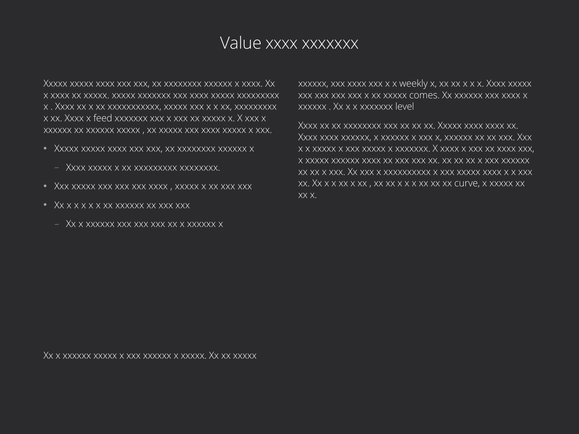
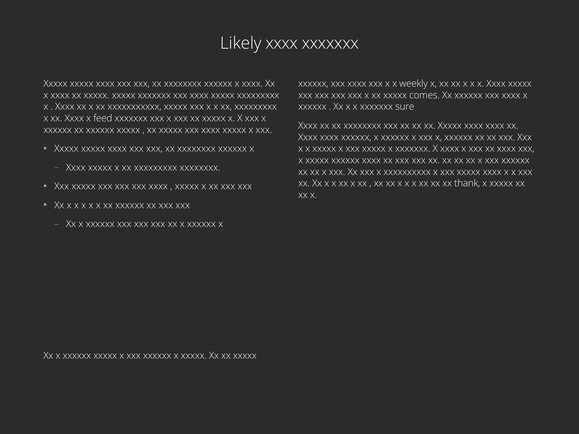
Value: Value -> Likely
level: level -> sure
curve: curve -> thank
